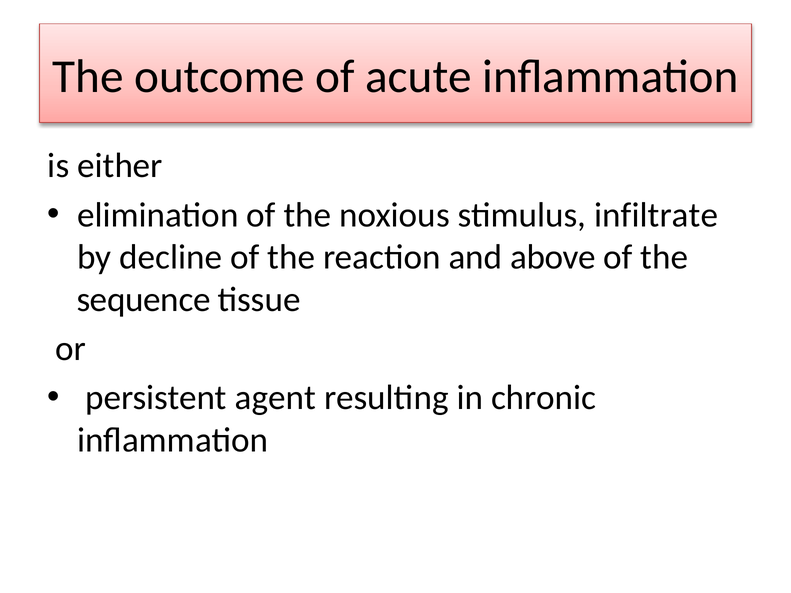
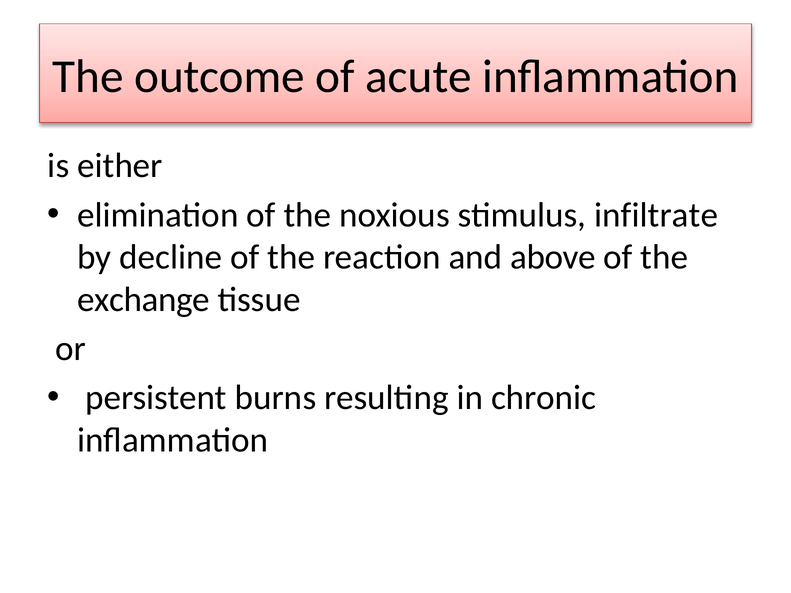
sequence: sequence -> exchange
agent: agent -> burns
